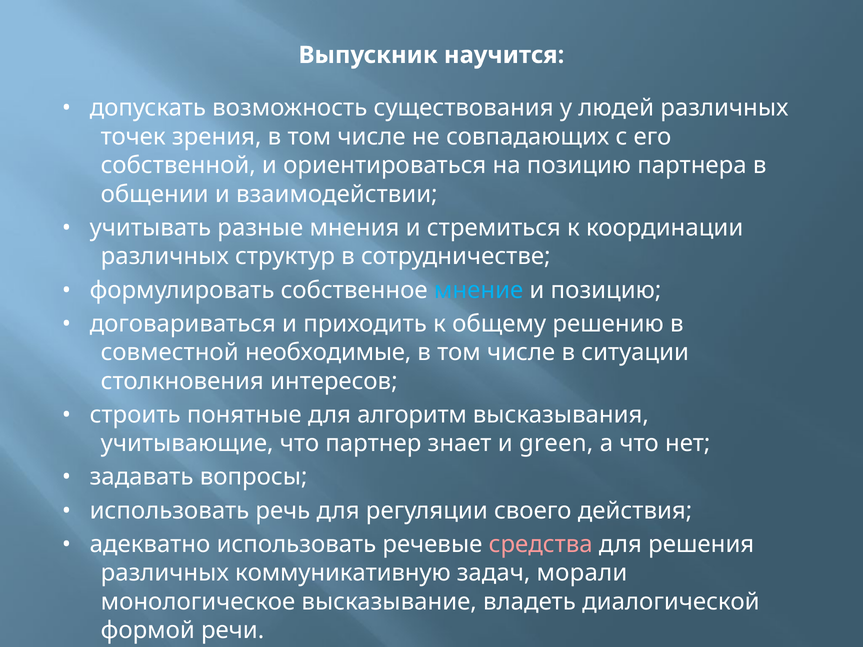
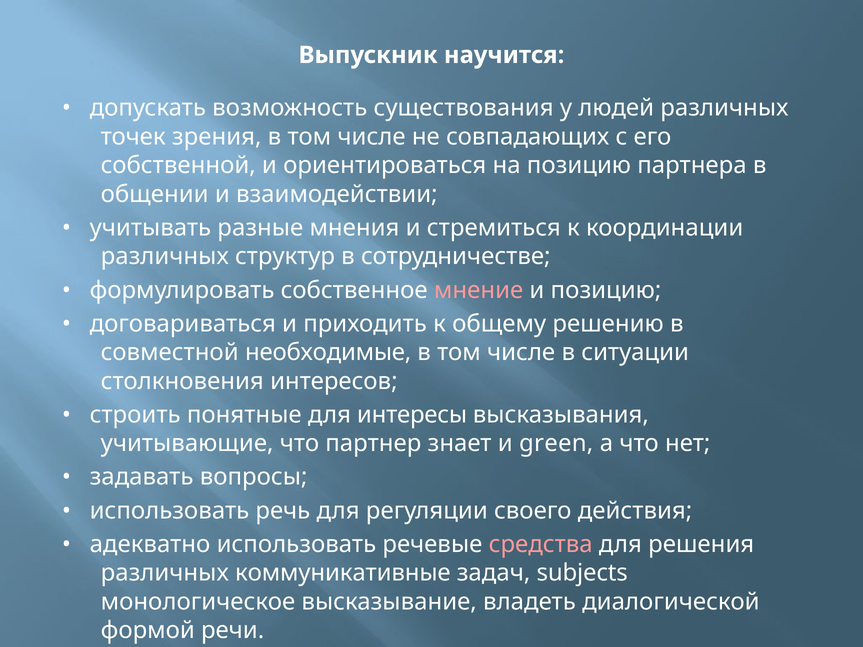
мнение colour: light blue -> pink
алгоритм: алгоритм -> интересы
коммуникативную: коммуникативную -> коммуникативные
морали: морали -> subjects
